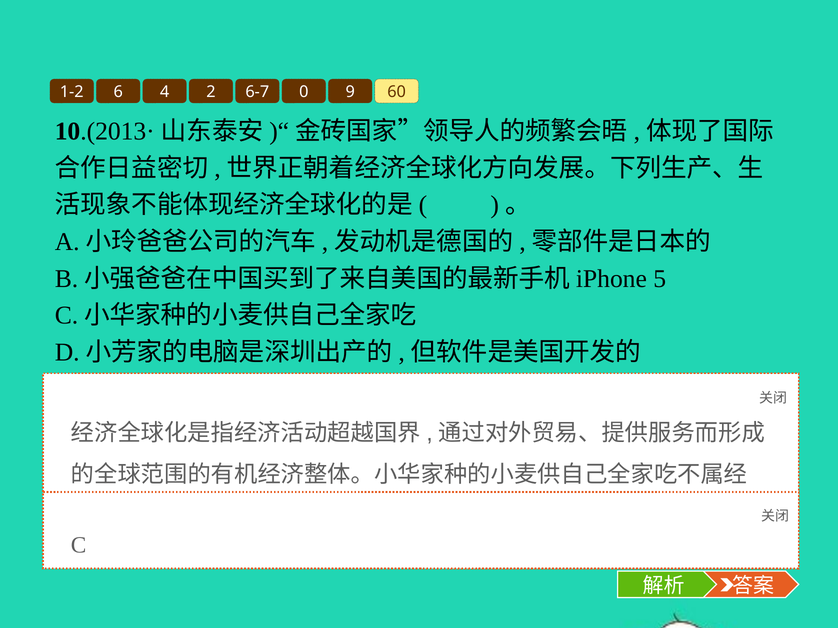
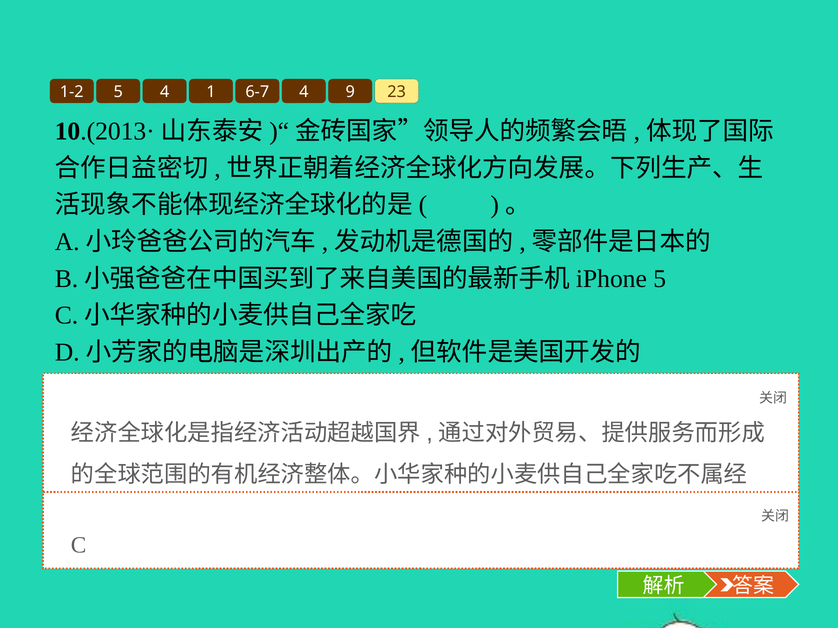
1-2 6: 6 -> 5
2: 2 -> 1
6-7 0: 0 -> 4
60: 60 -> 23
